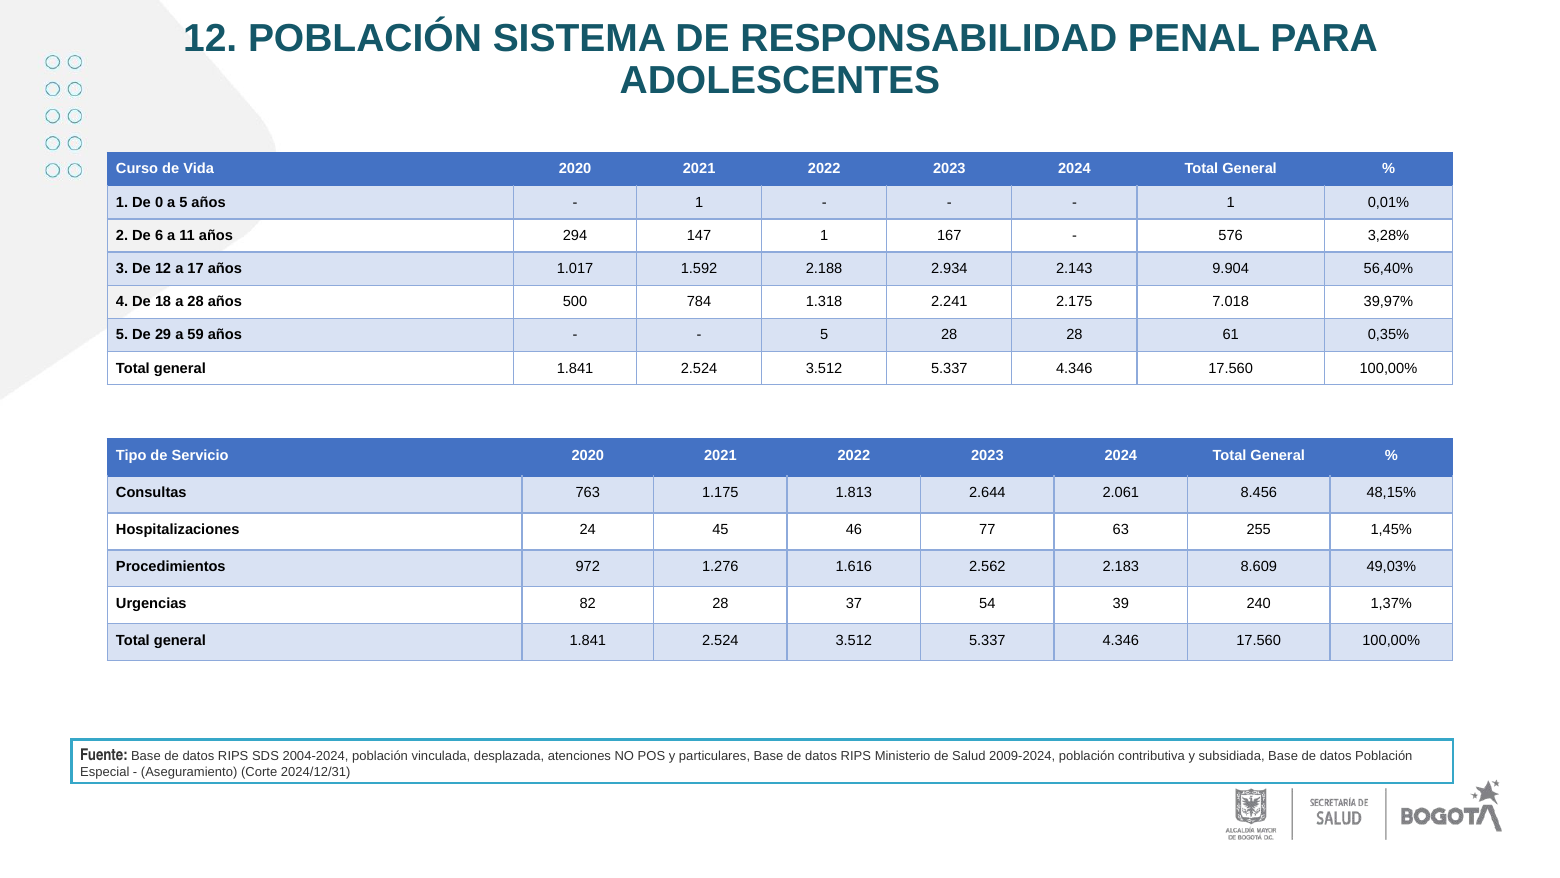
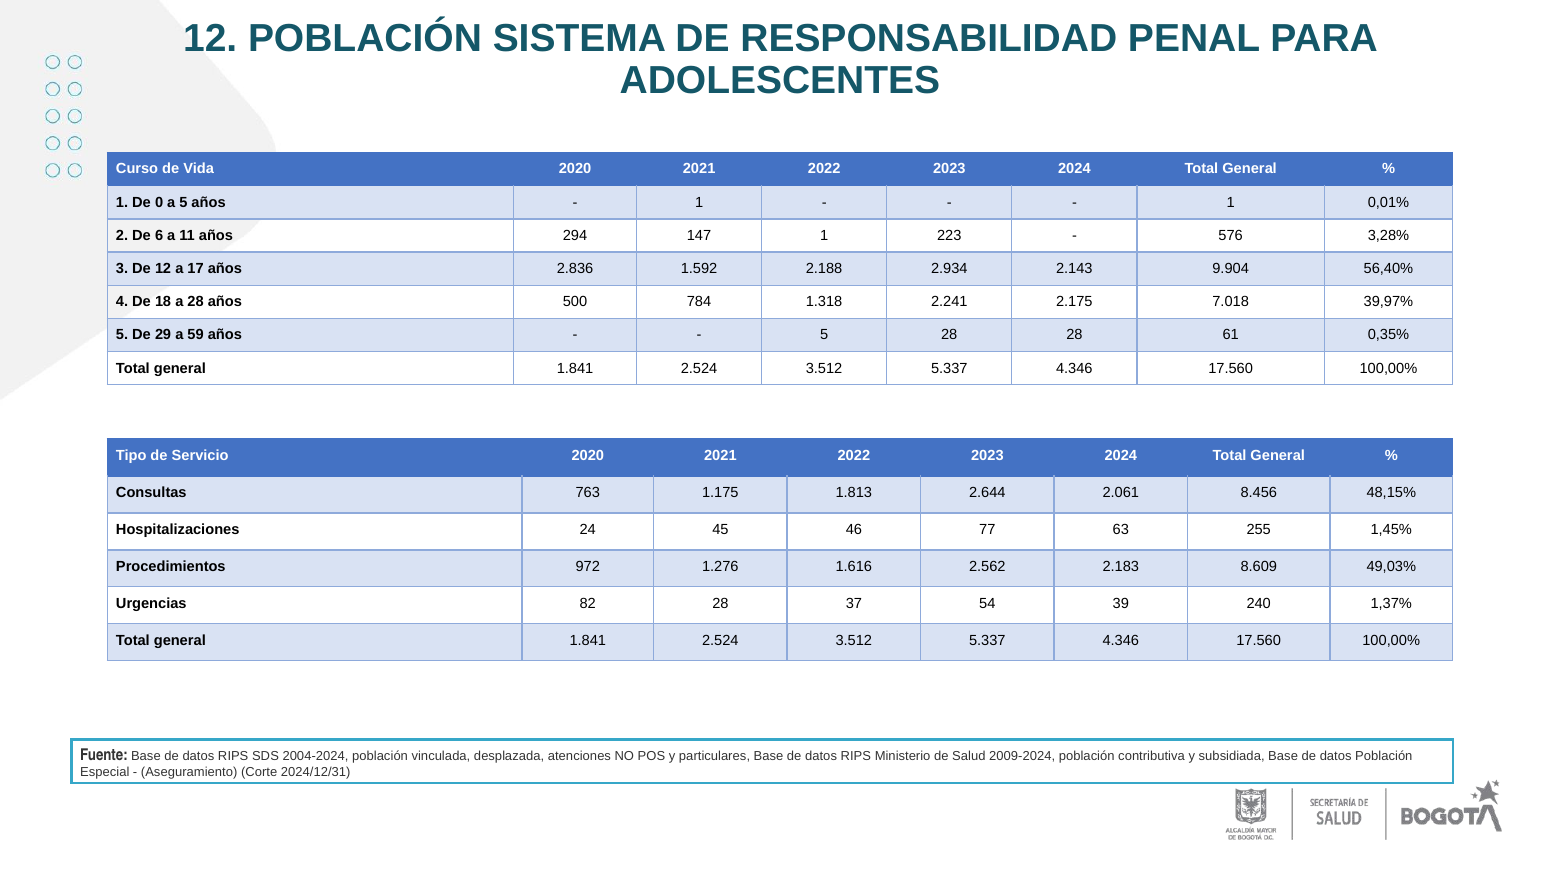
167: 167 -> 223
1.017: 1.017 -> 2.836
